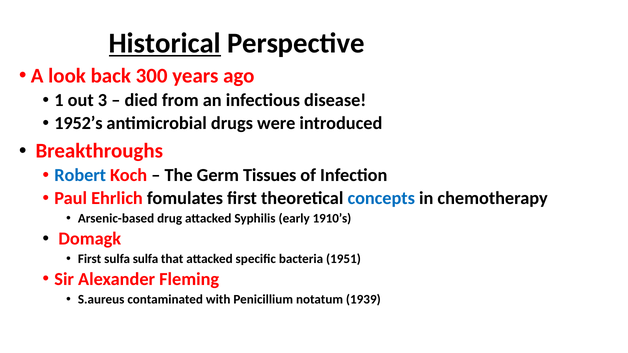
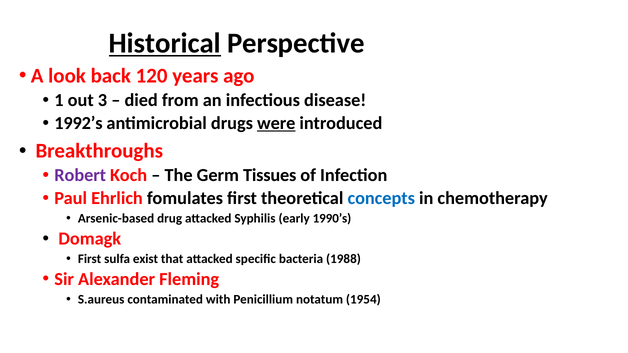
300: 300 -> 120
1952’s: 1952’s -> 1992’s
were underline: none -> present
Robert colour: blue -> purple
1910’s: 1910’s -> 1990’s
sulfa sulfa: sulfa -> exist
1951: 1951 -> 1988
1939: 1939 -> 1954
